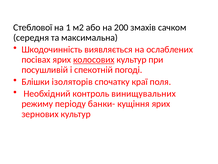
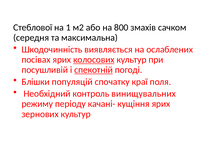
200: 200 -> 800
спекотній underline: none -> present
ізоляторів: ізоляторів -> популяцій
банки-: банки- -> качані-
